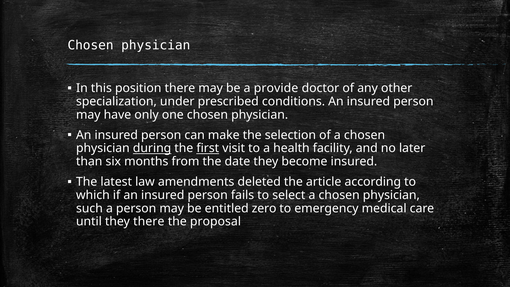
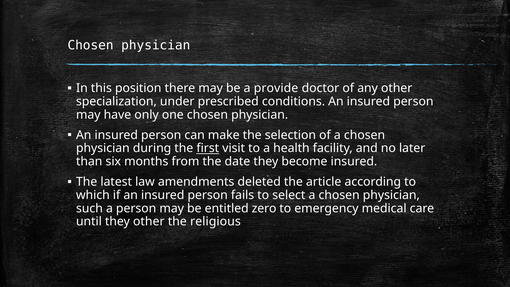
during underline: present -> none
they there: there -> other
proposal: proposal -> religious
